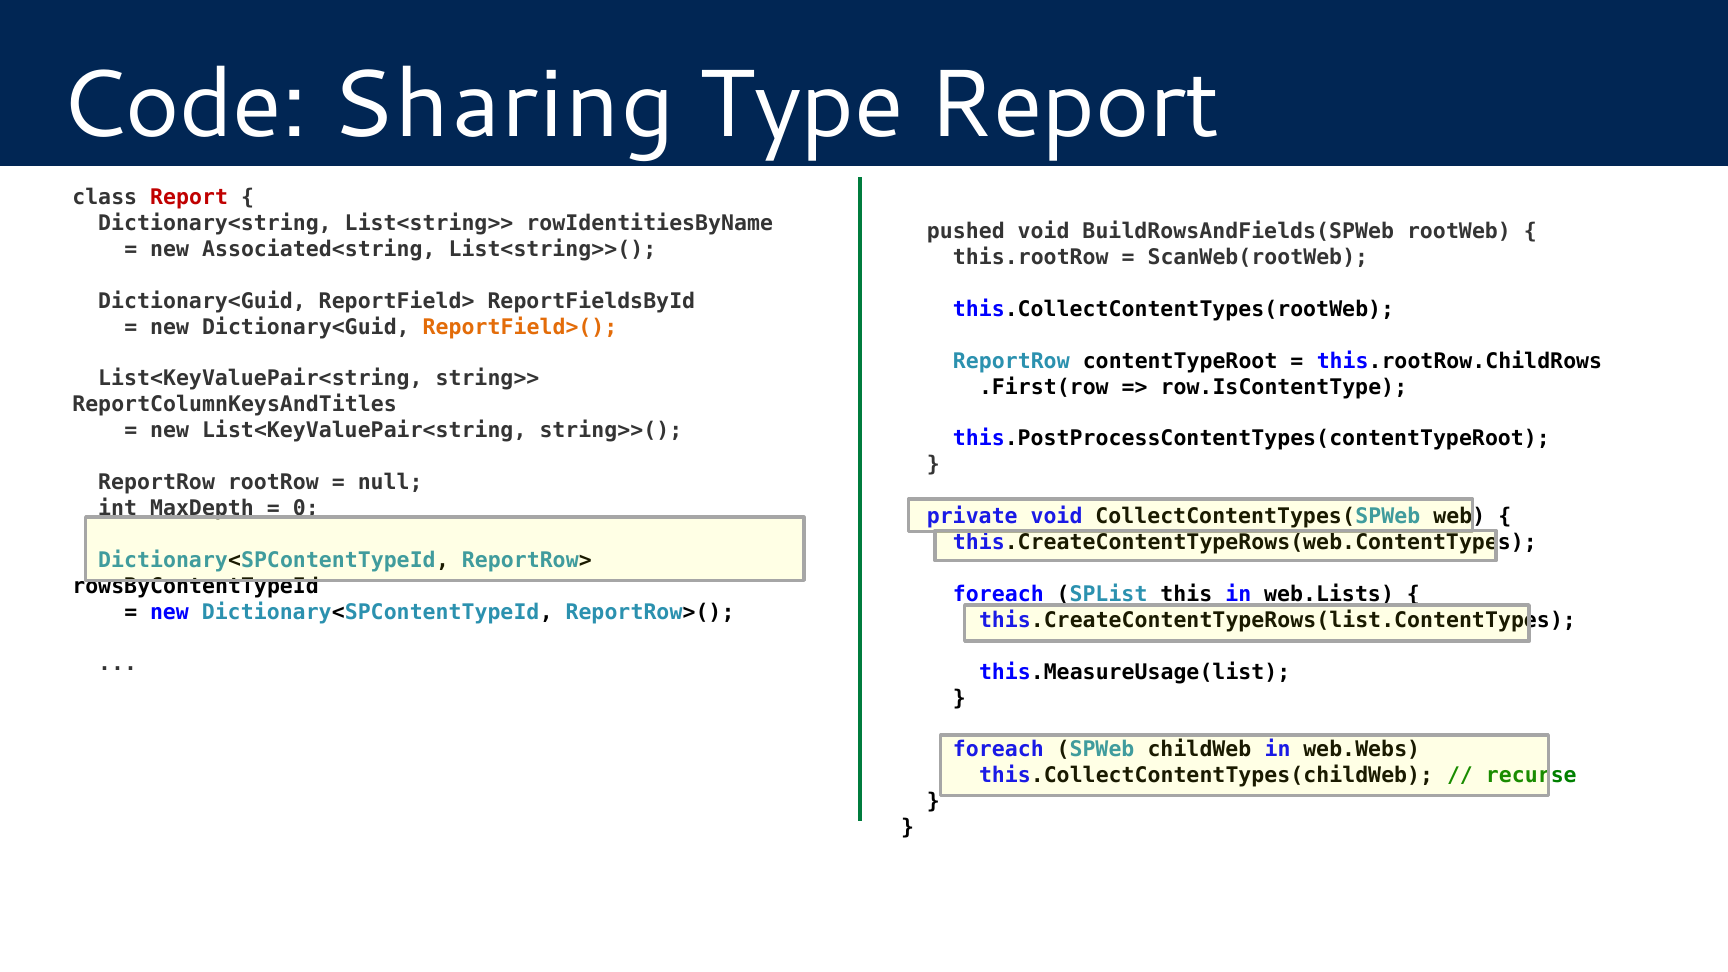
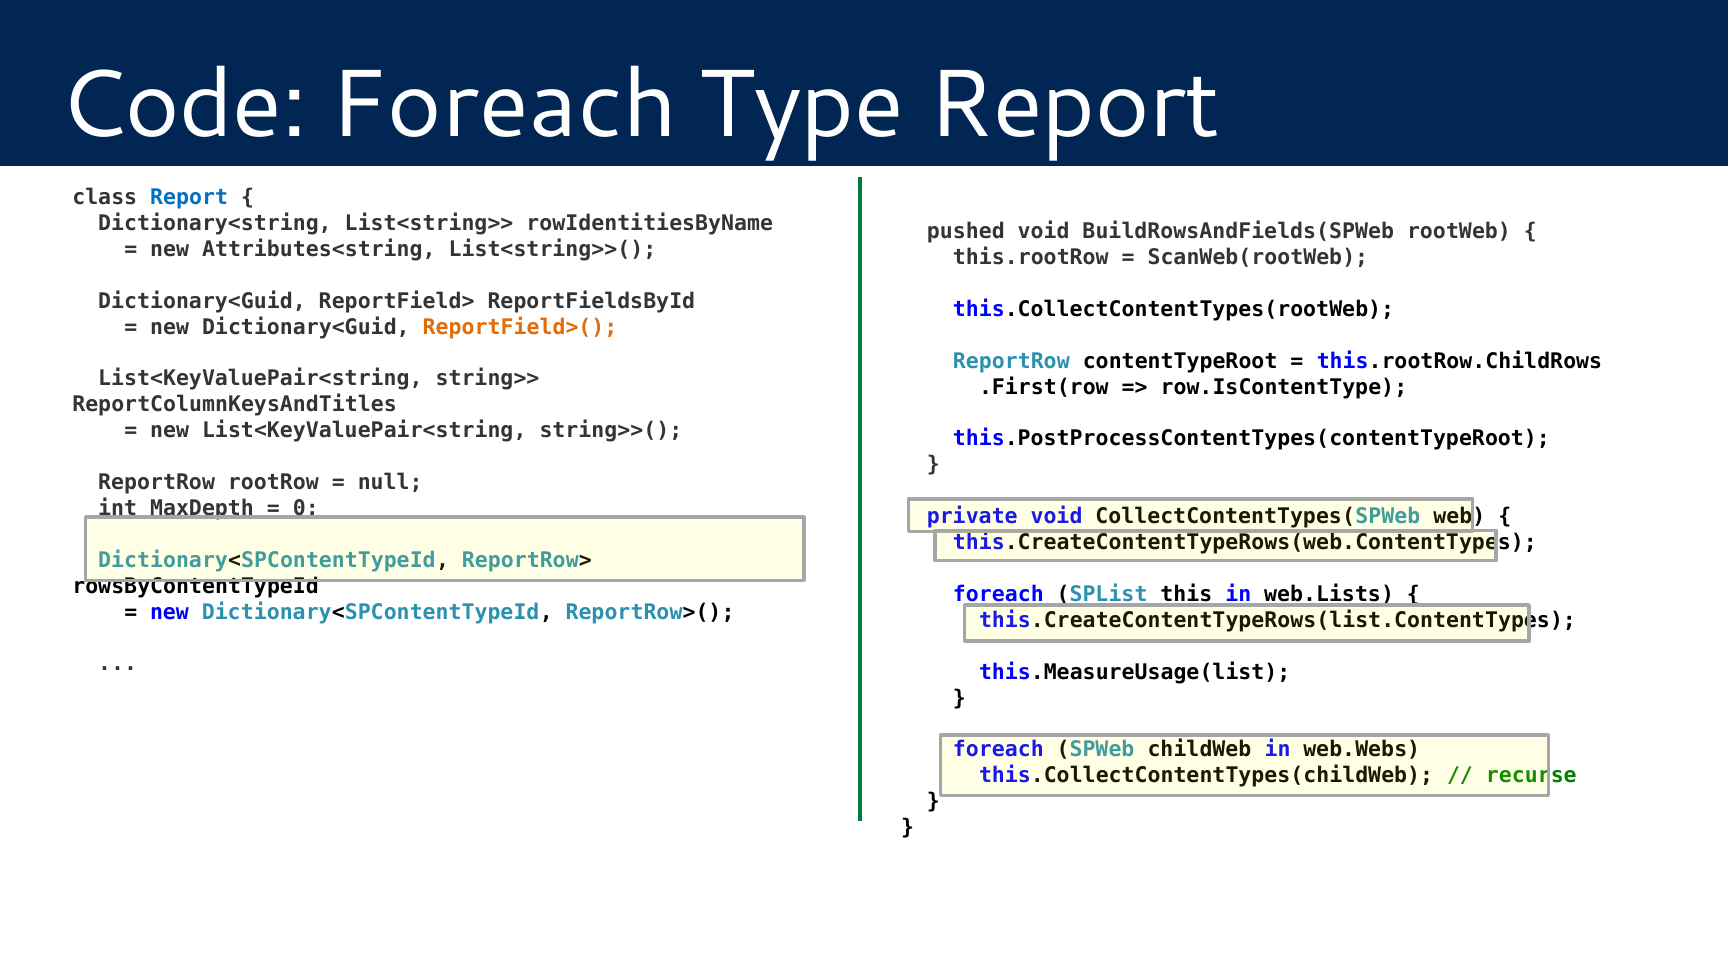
Code Sharing: Sharing -> Foreach
Report at (189, 197) colour: red -> blue
Associated<string: Associated<string -> Attributes<string
